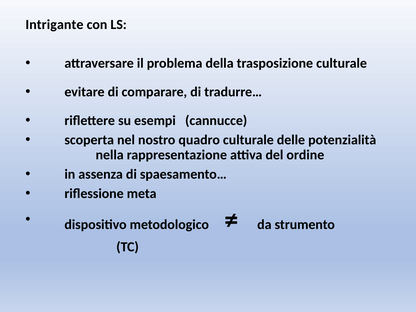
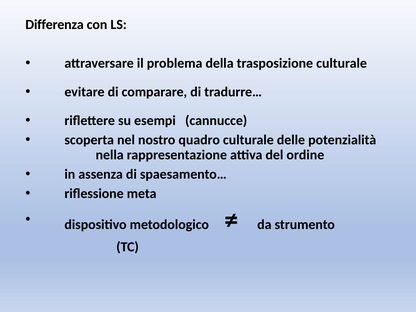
Intrigante: Intrigante -> Differenza
